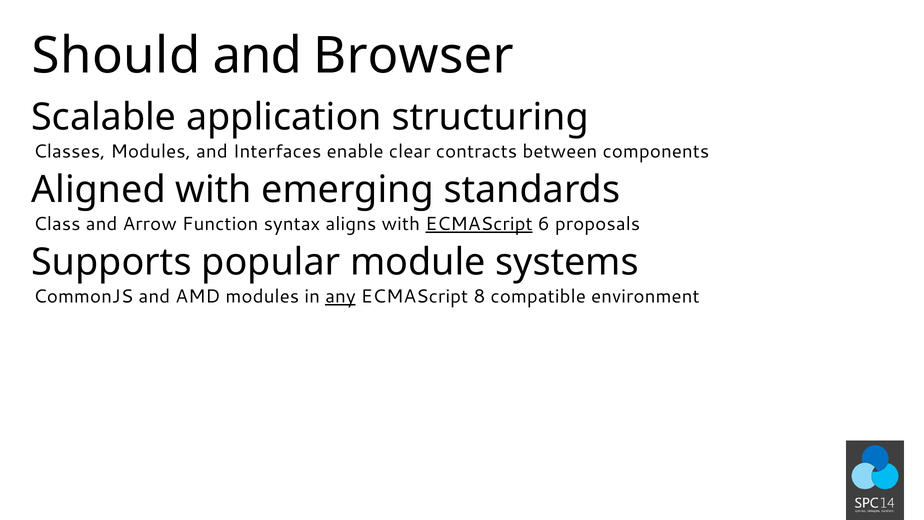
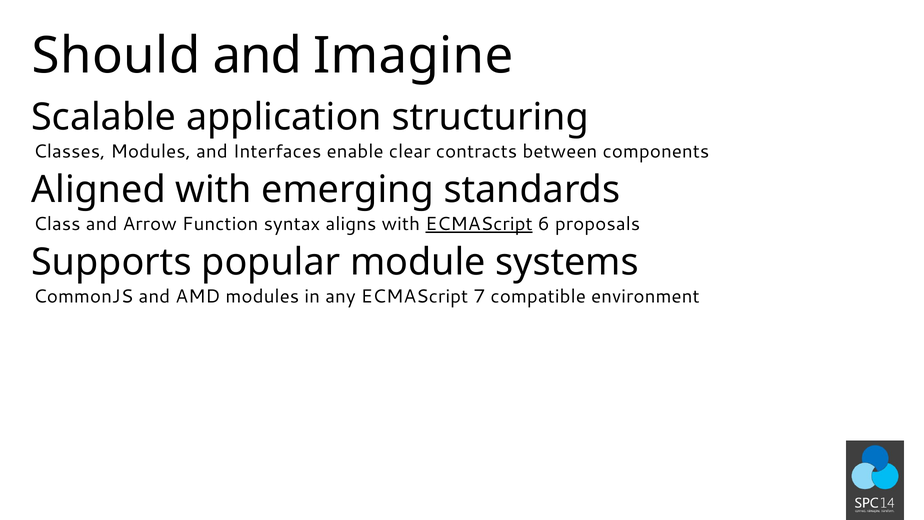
Browser: Browser -> Imagine
any underline: present -> none
8: 8 -> 7
